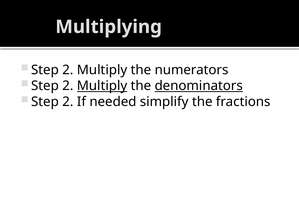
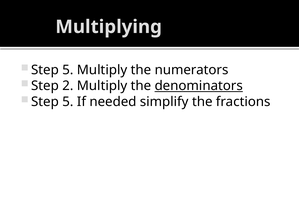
2 at (68, 70): 2 -> 5
Multiply at (102, 86) underline: present -> none
2 at (68, 102): 2 -> 5
